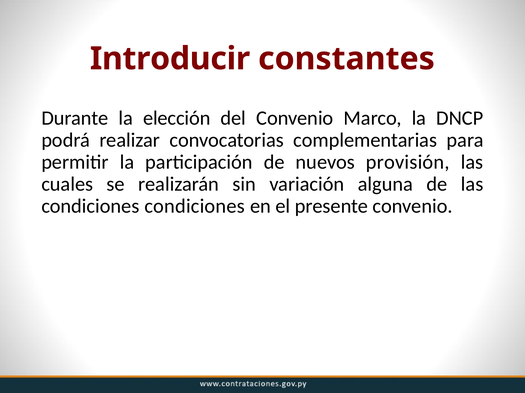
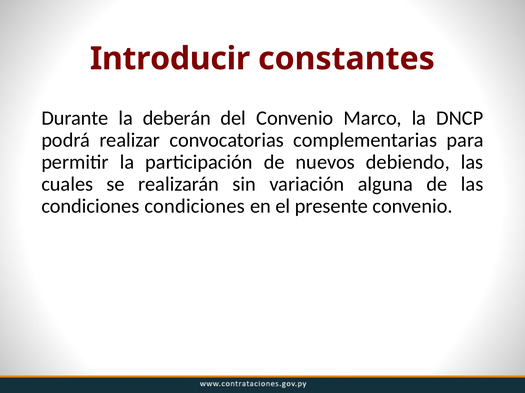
elección: elección -> deberán
provisión: provisión -> debiendo
